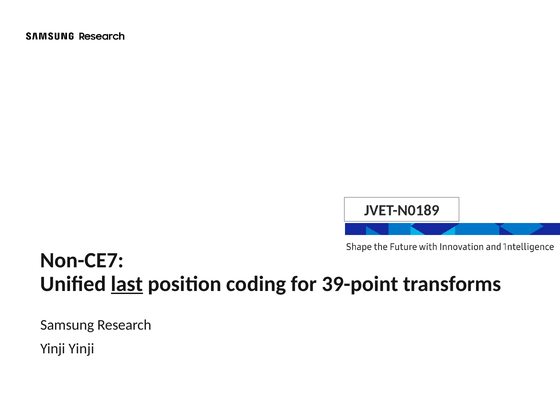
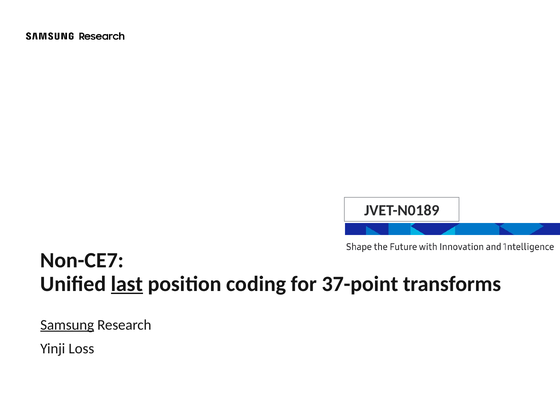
39-point: 39-point -> 37-point
Samsung underline: none -> present
Yinji Yinji: Yinji -> Loss
